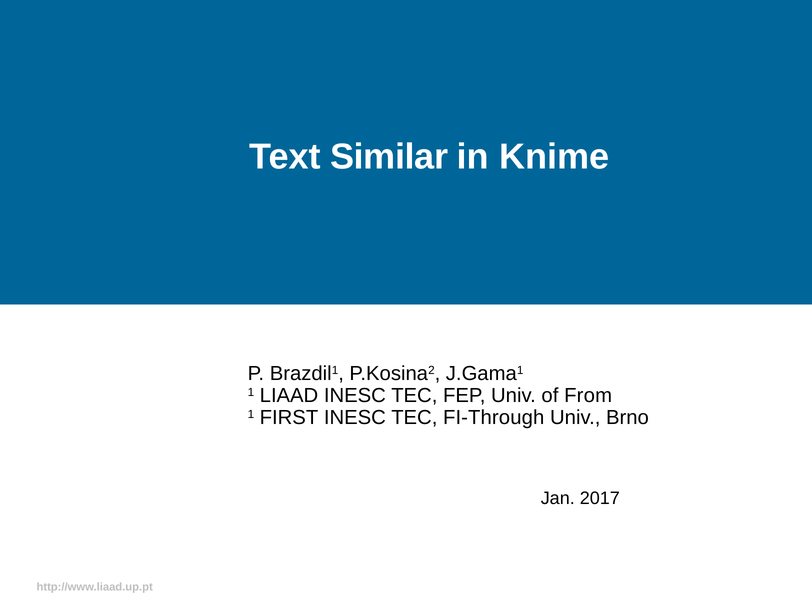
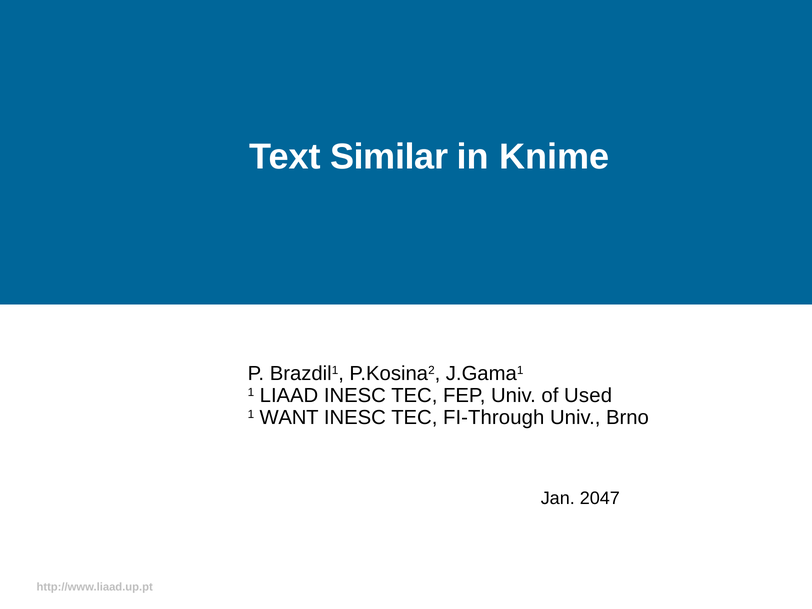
From: From -> Used
FIRST: FIRST -> WANT
2017: 2017 -> 2047
